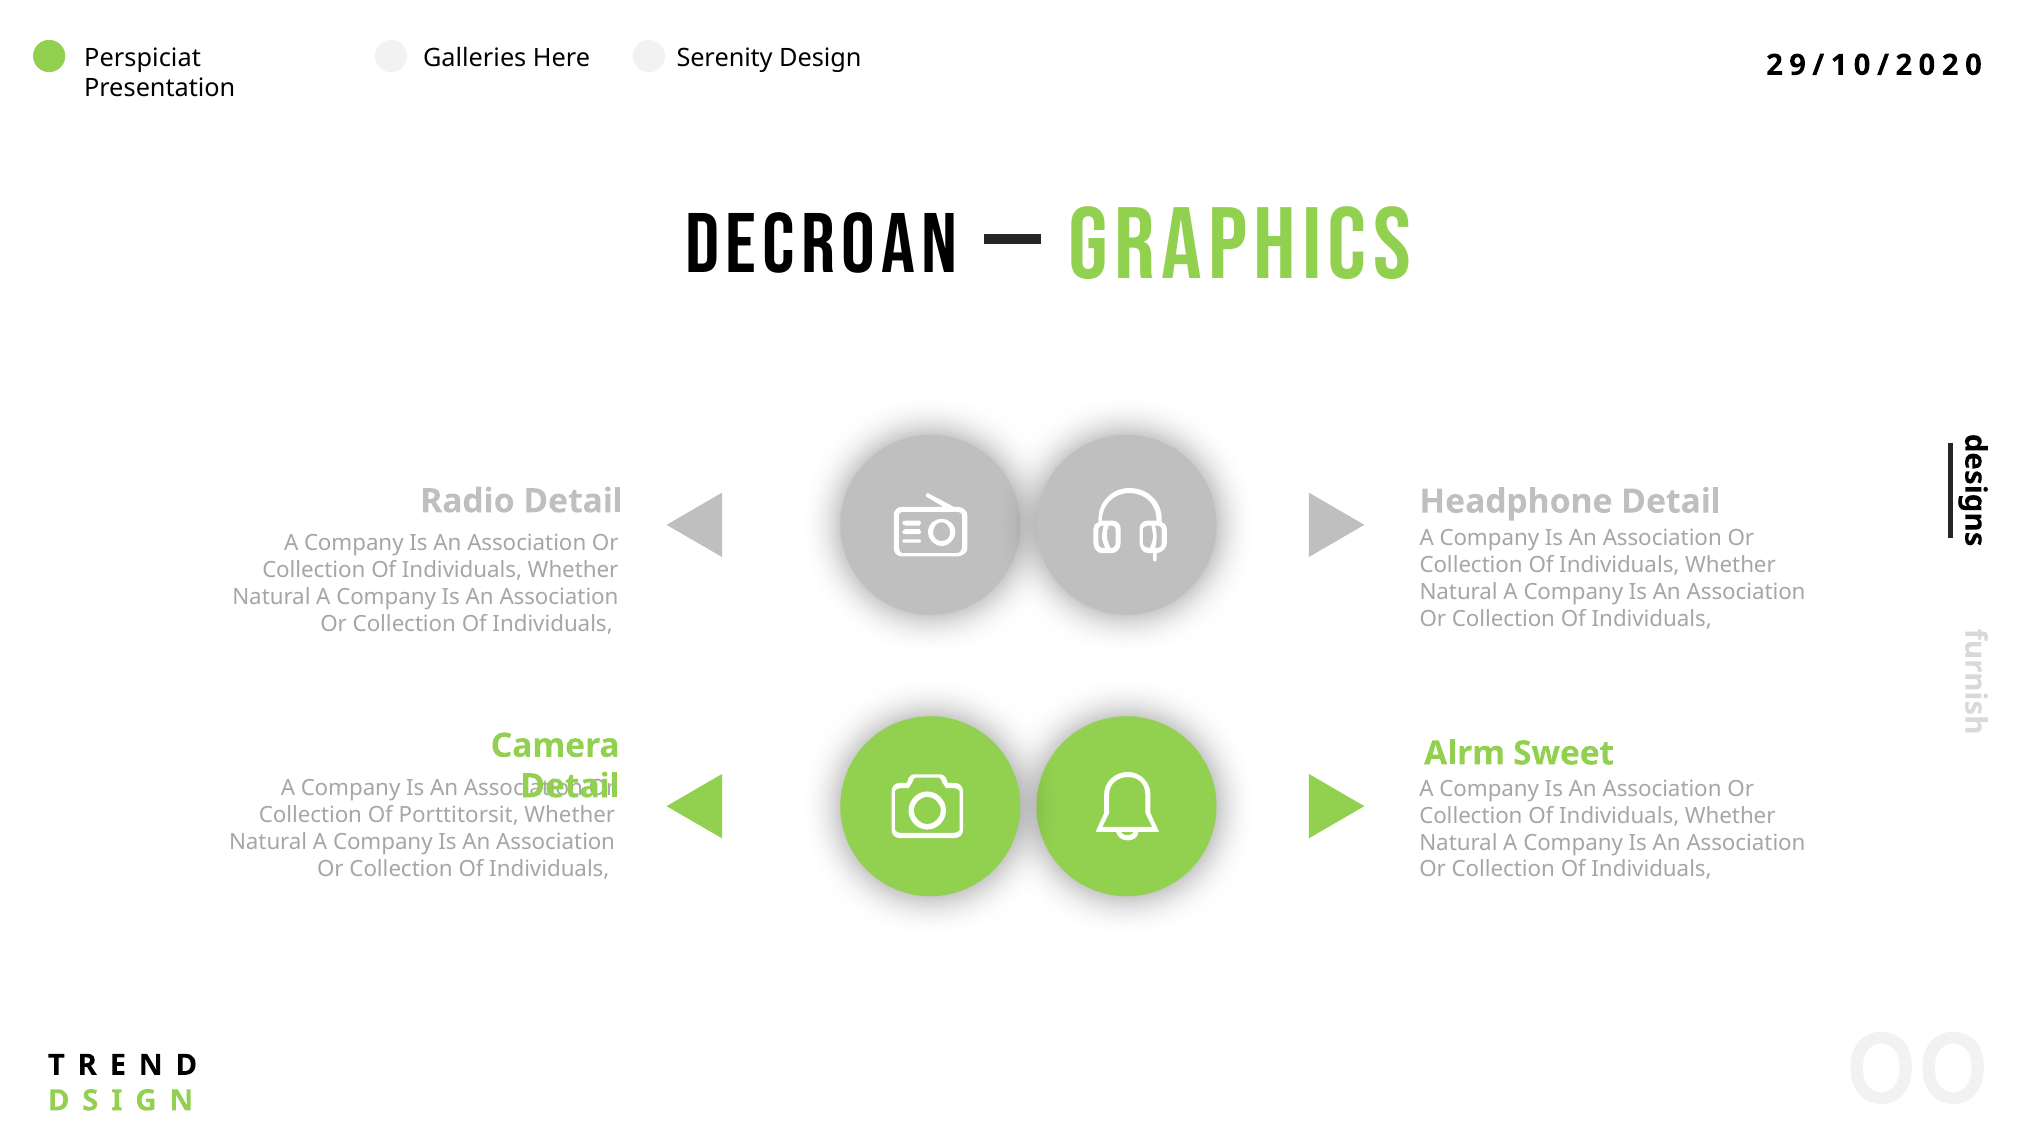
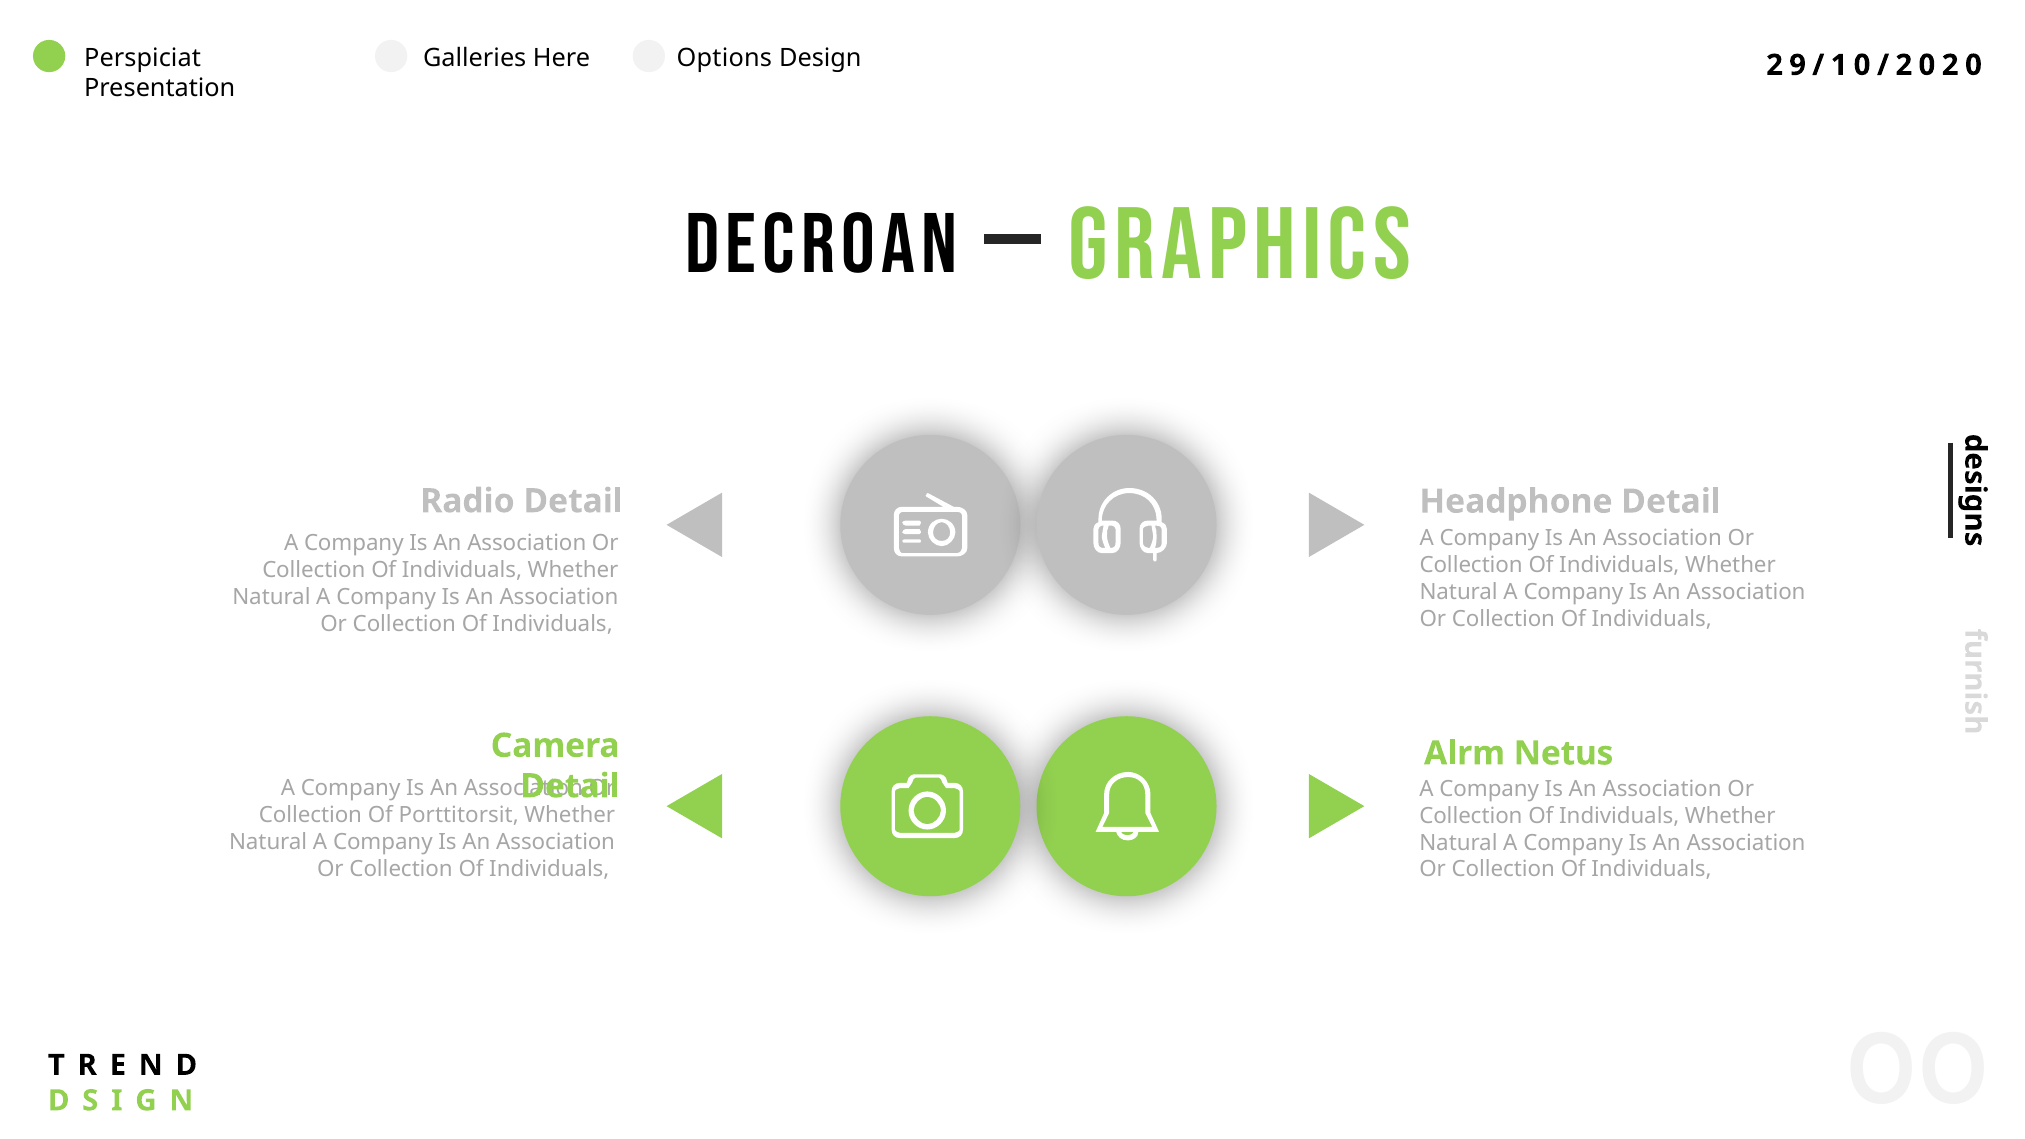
Serenity: Serenity -> Options
Sweet: Sweet -> Netus
